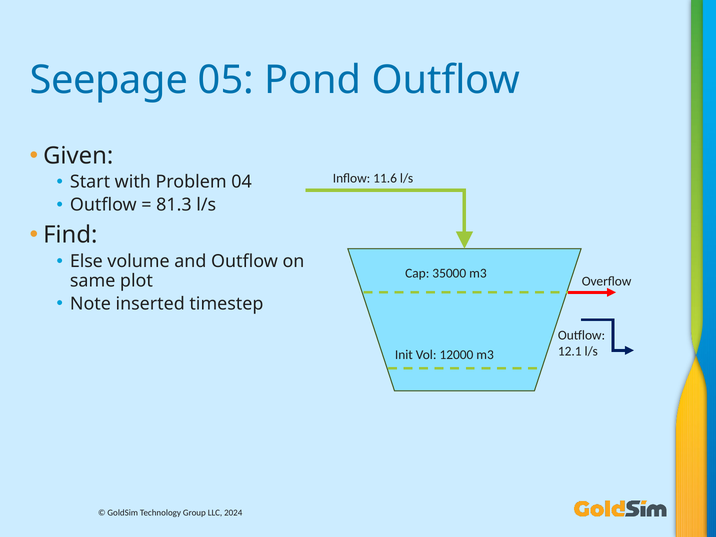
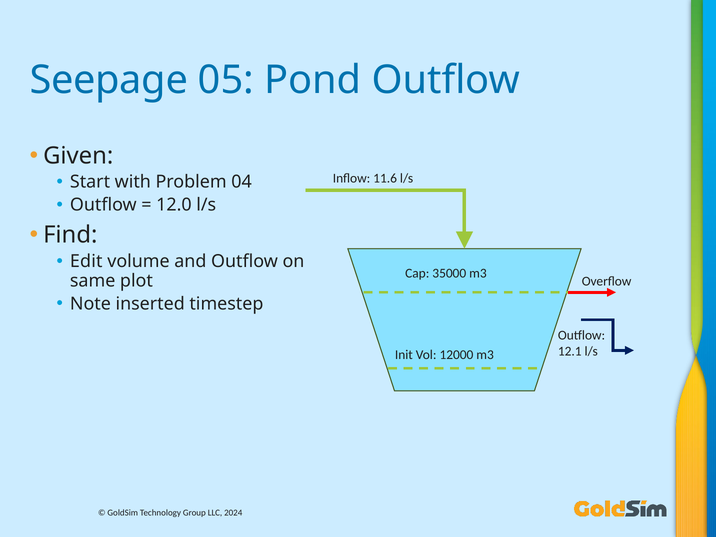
81.3: 81.3 -> 12.0
Else: Else -> Edit
